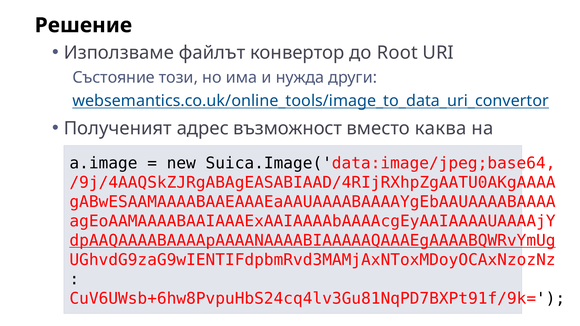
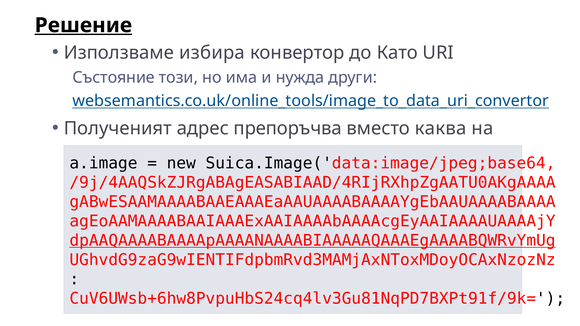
Решение underline: none -> present
файлът: файлът -> избира
Root: Root -> Като
възможност: възможност -> препоръчва
